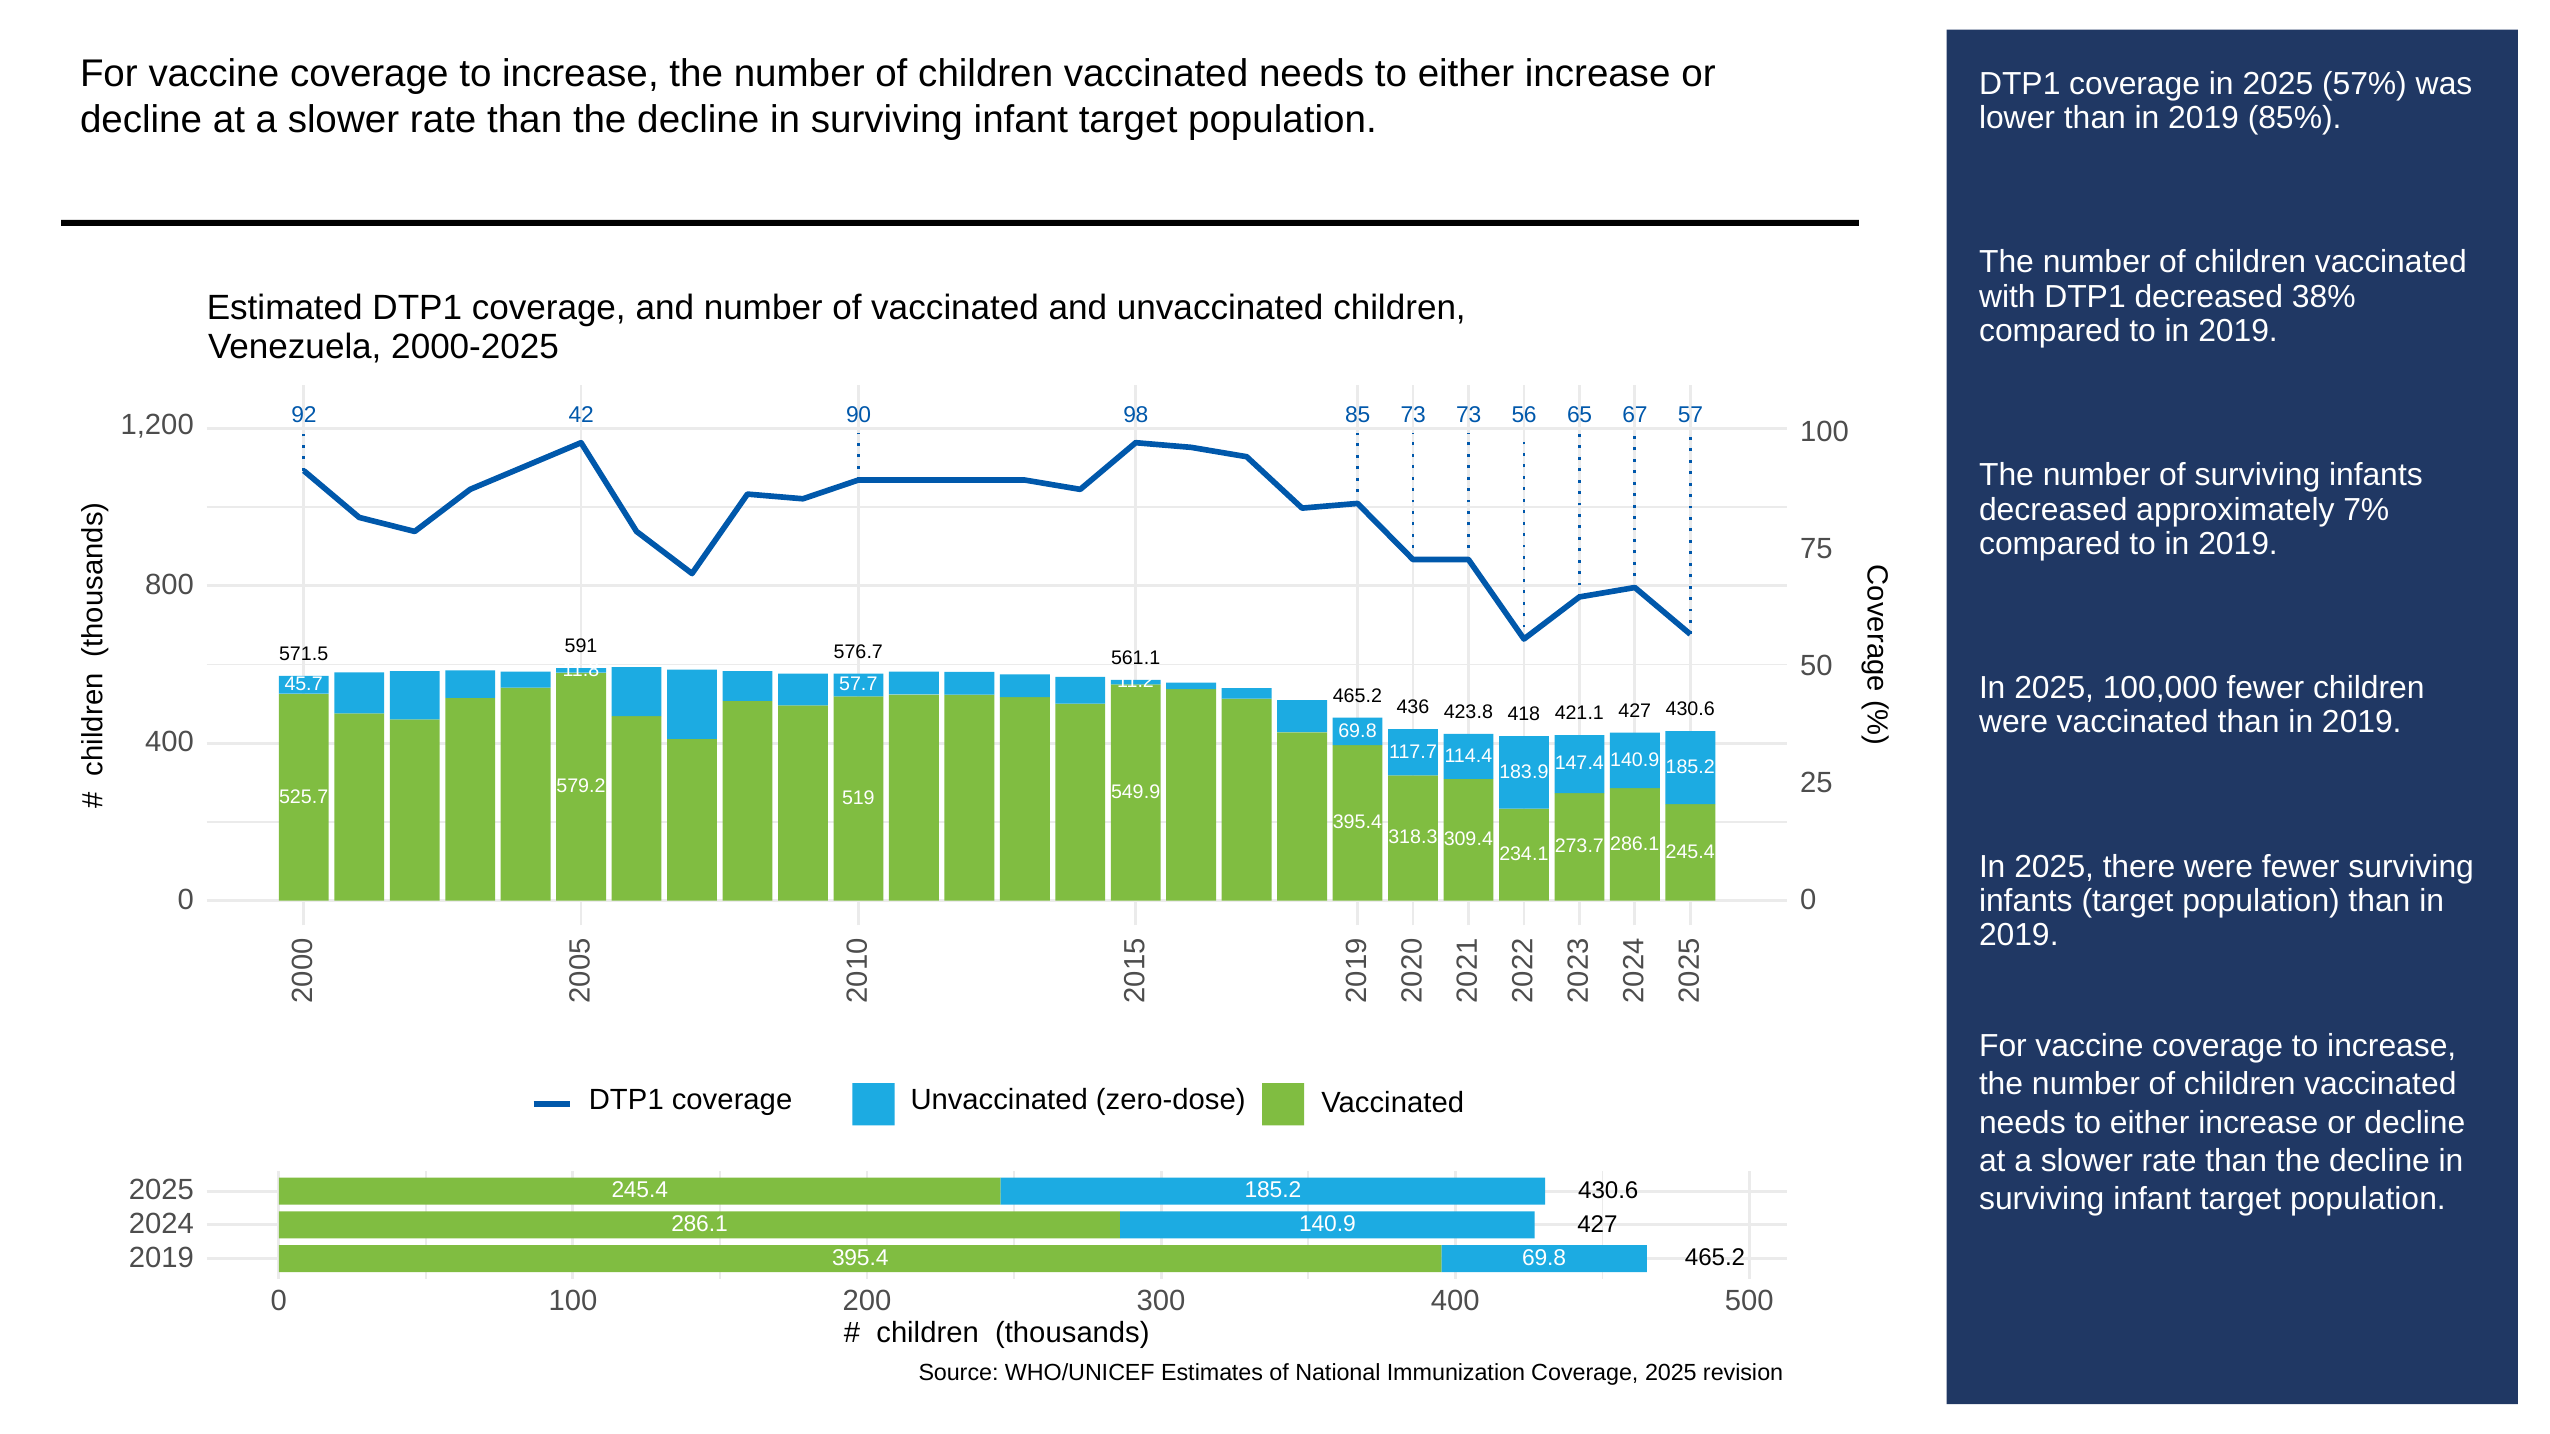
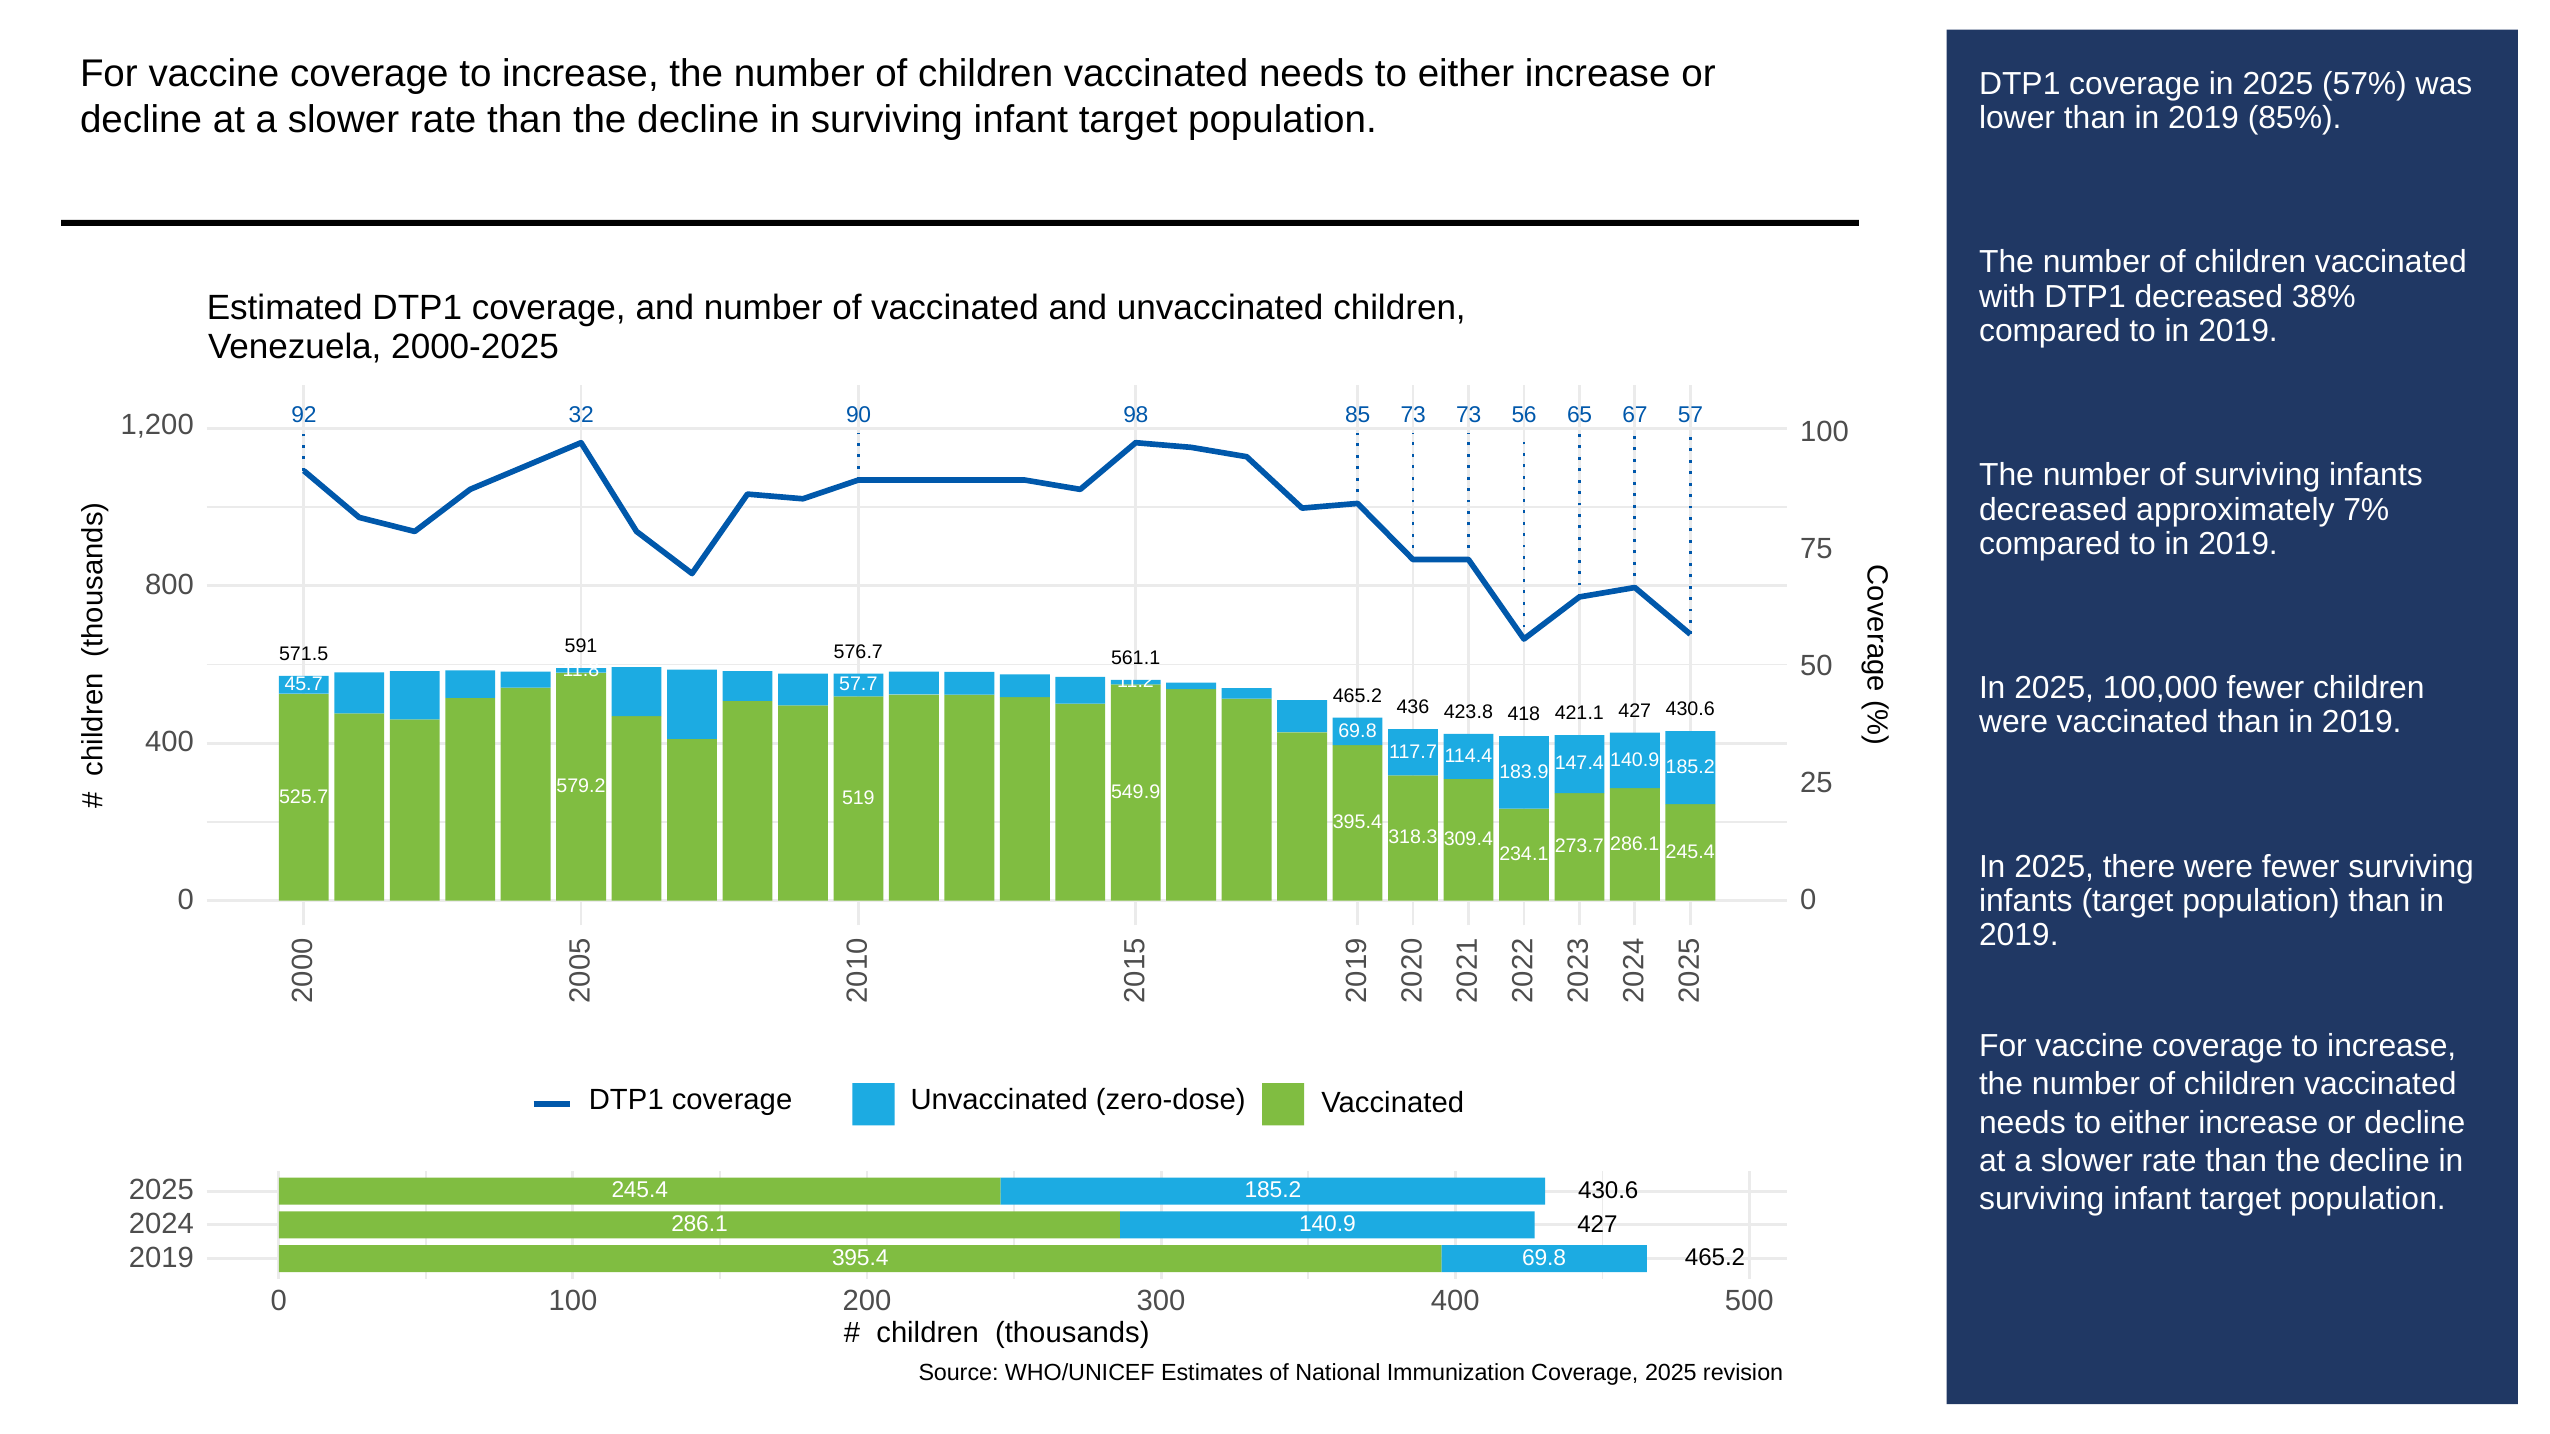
42: 42 -> 32
